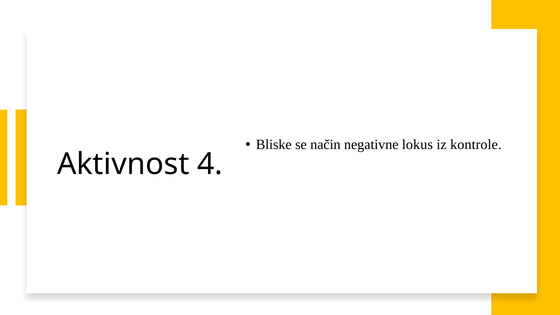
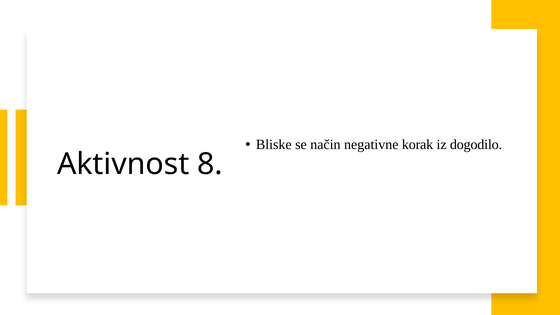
lokus: lokus -> korak
kontrole: kontrole -> dogodilo
4: 4 -> 8
